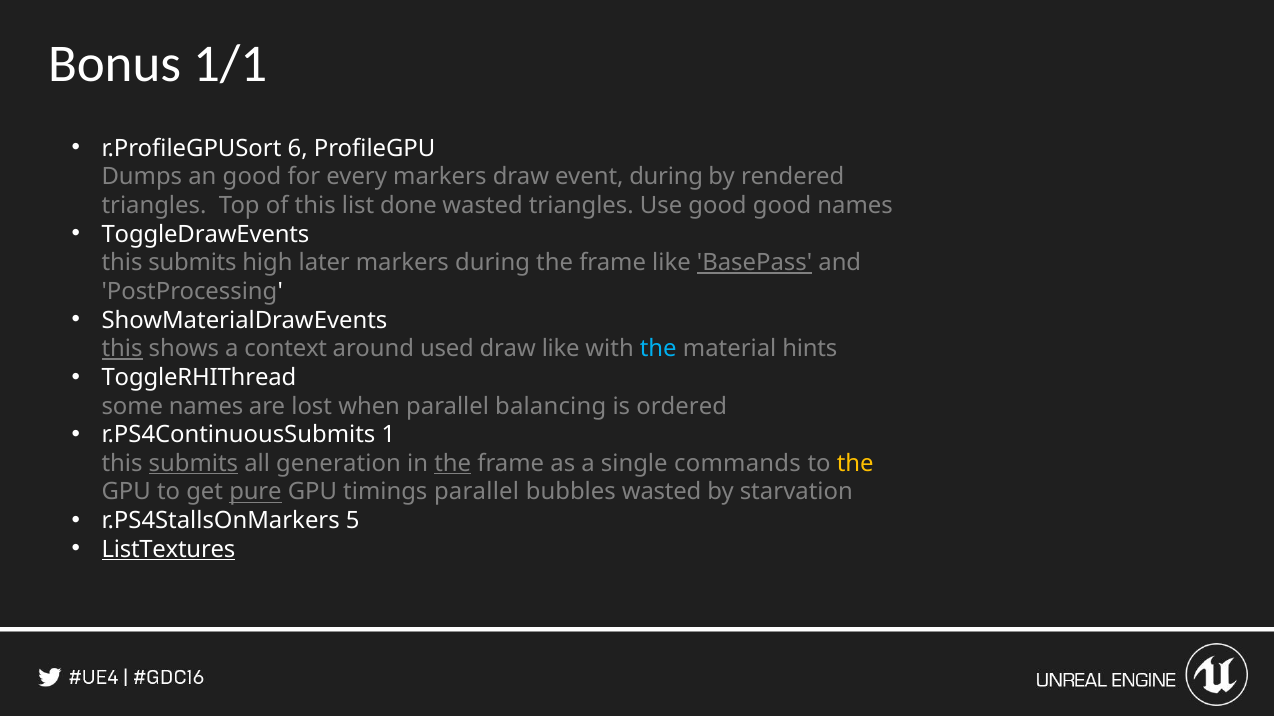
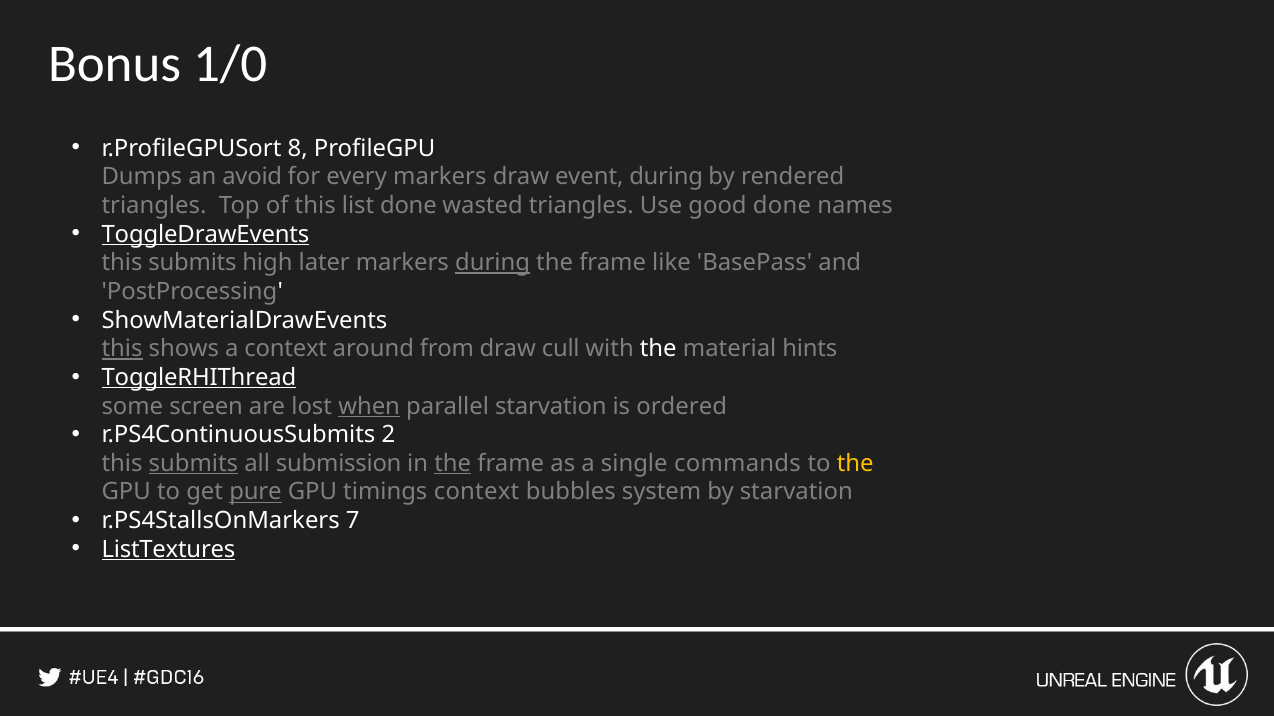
1/1: 1/1 -> 1/0
6: 6 -> 8
an good: good -> avoid
good good: good -> done
ToggleDrawEvents underline: none -> present
during at (493, 263) underline: none -> present
BasePass underline: present -> none
used: used -> from
draw like: like -> cull
the at (658, 349) colour: light blue -> white
ToggleRHIThread underline: none -> present
some names: names -> screen
when underline: none -> present
parallel balancing: balancing -> starvation
1: 1 -> 2
generation: generation -> submission
timings parallel: parallel -> context
bubbles wasted: wasted -> system
5: 5 -> 7
